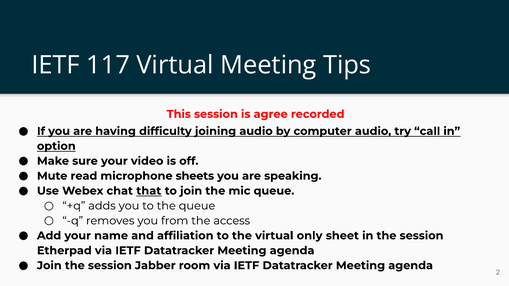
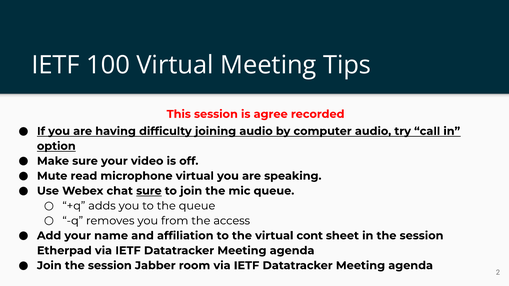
117: 117 -> 100
microphone sheets: sheets -> virtual
chat that: that -> sure
only: only -> cont
